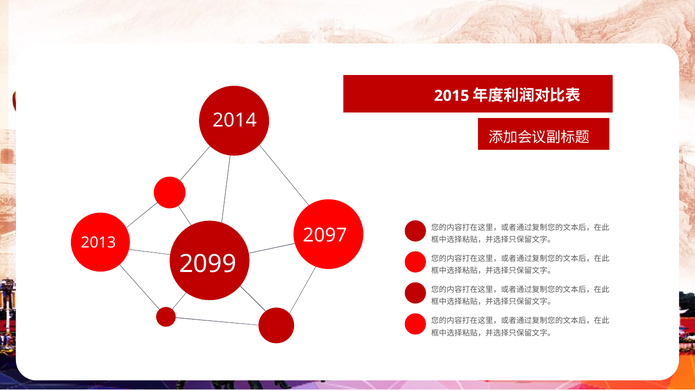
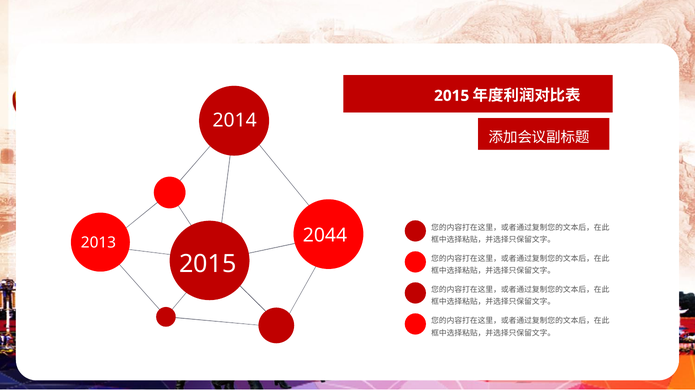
2097: 2097 -> 2044
2099 at (208, 264): 2099 -> 2015
